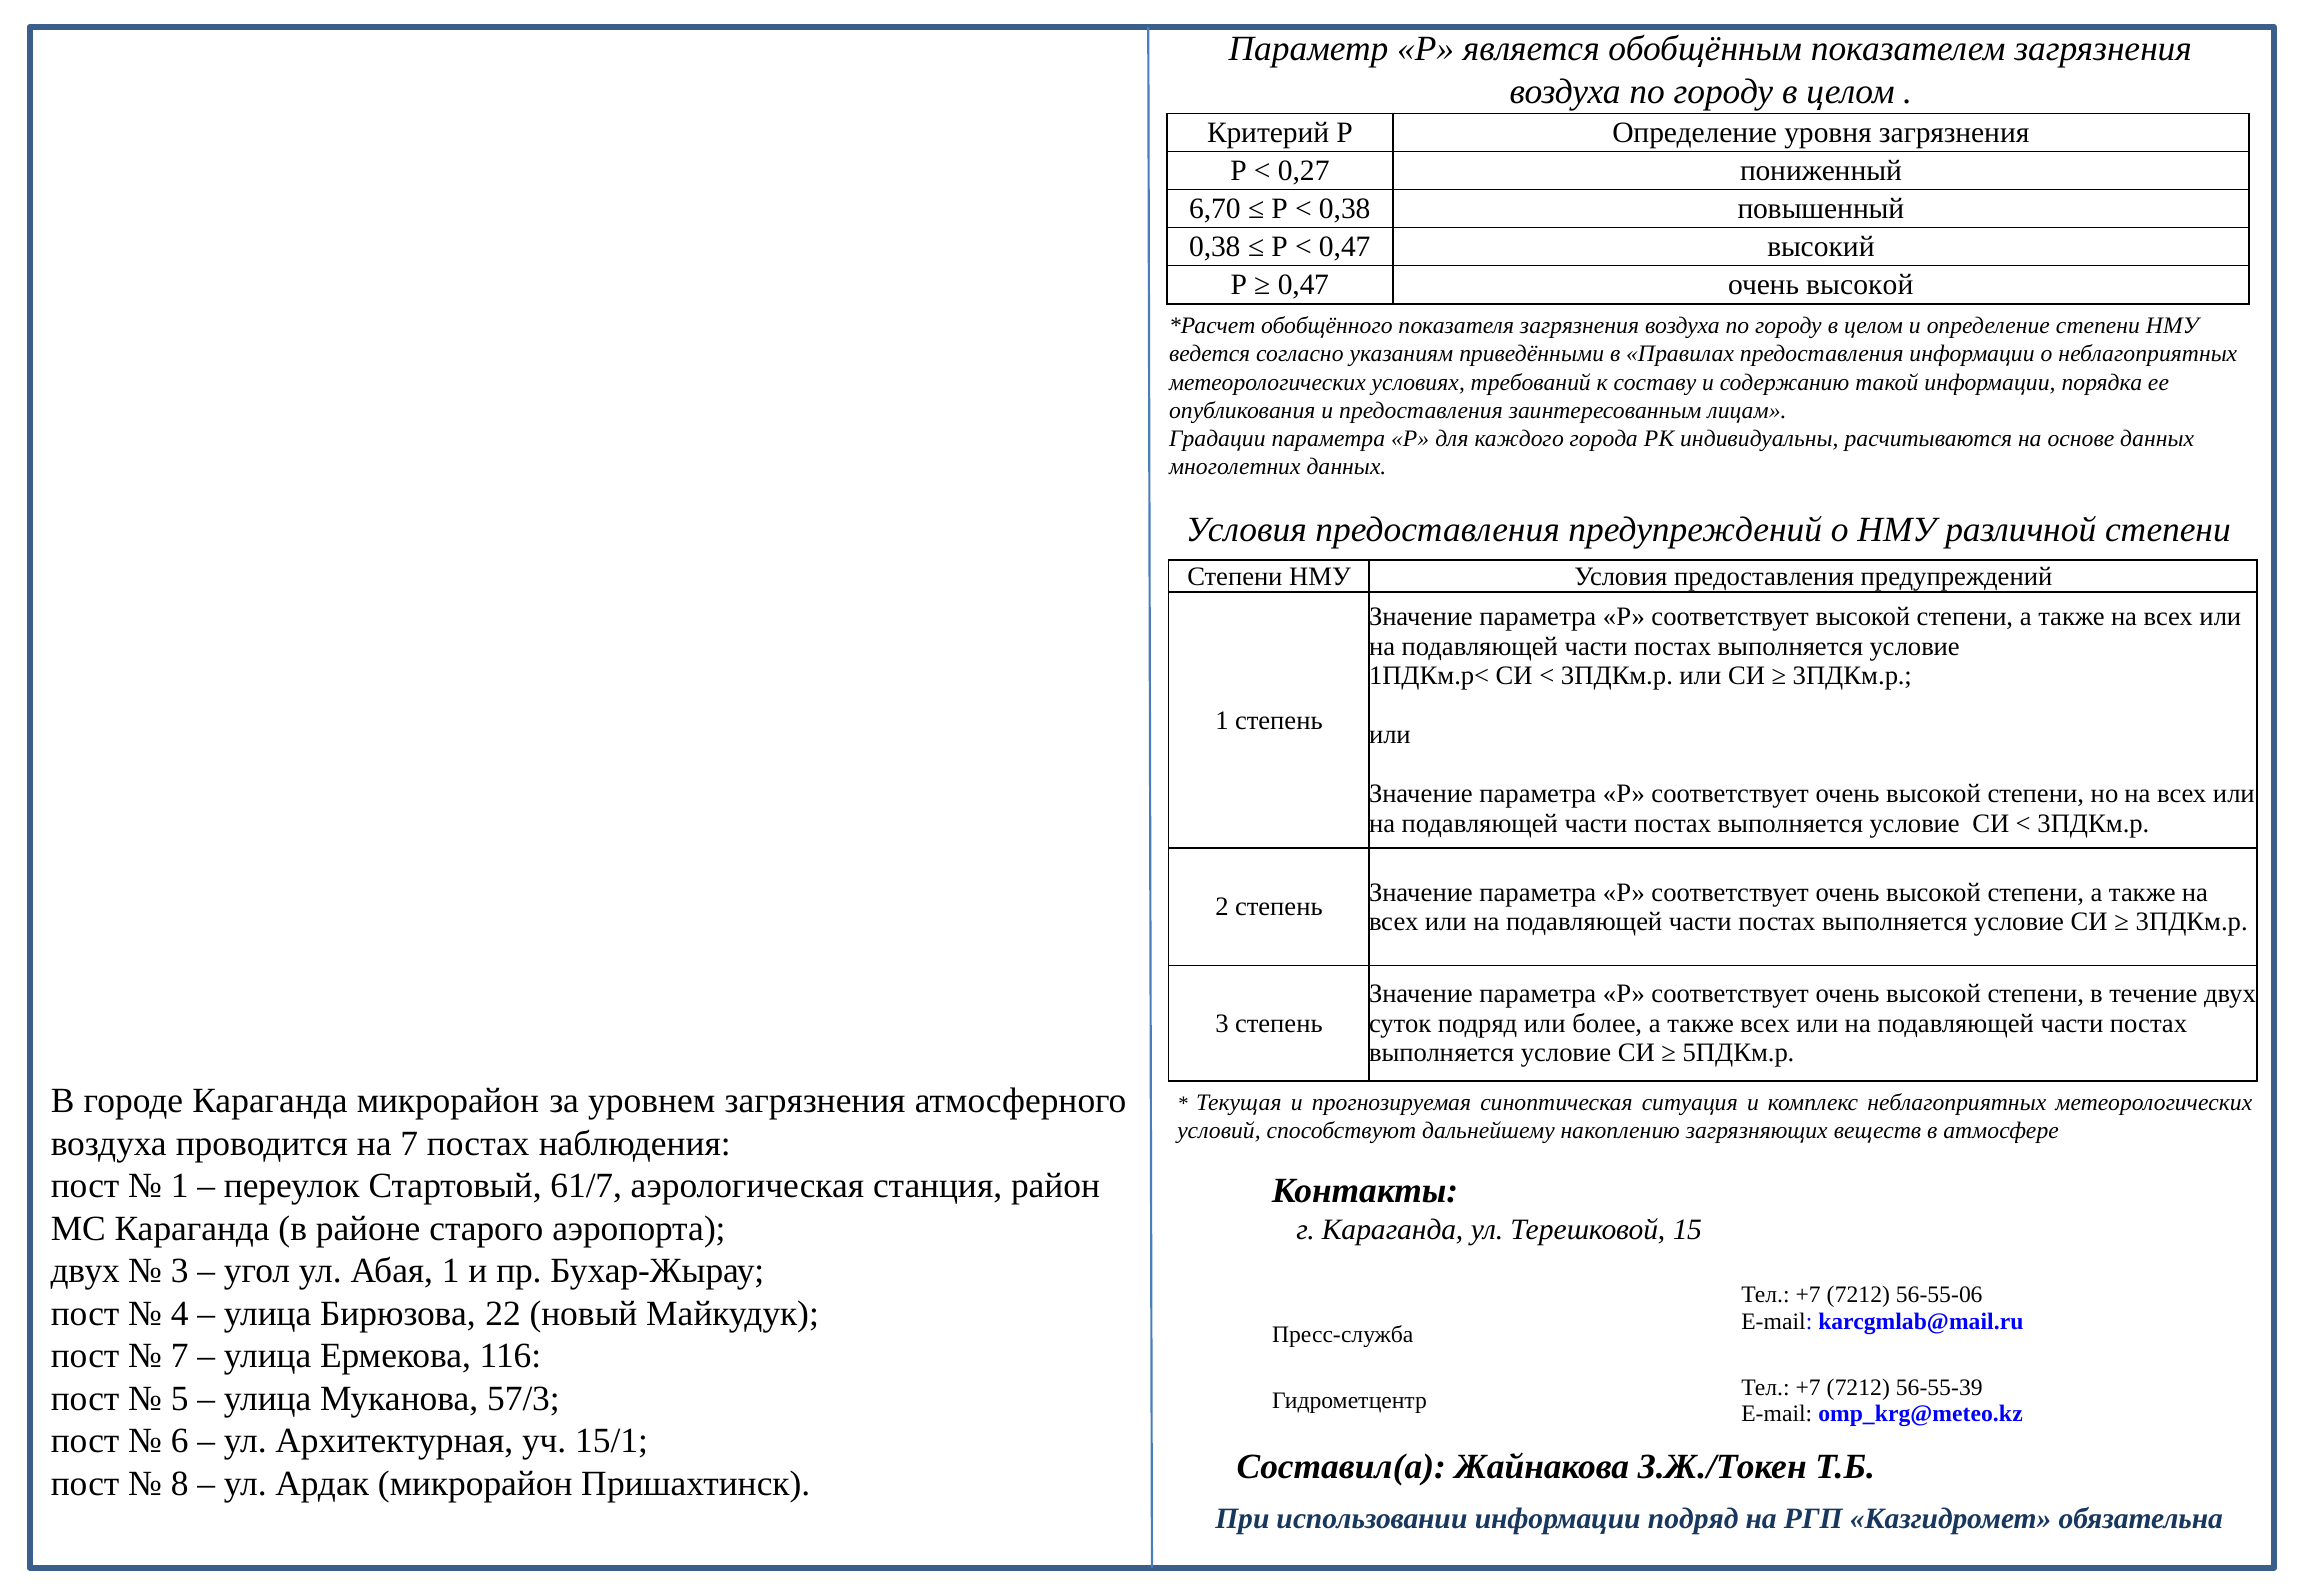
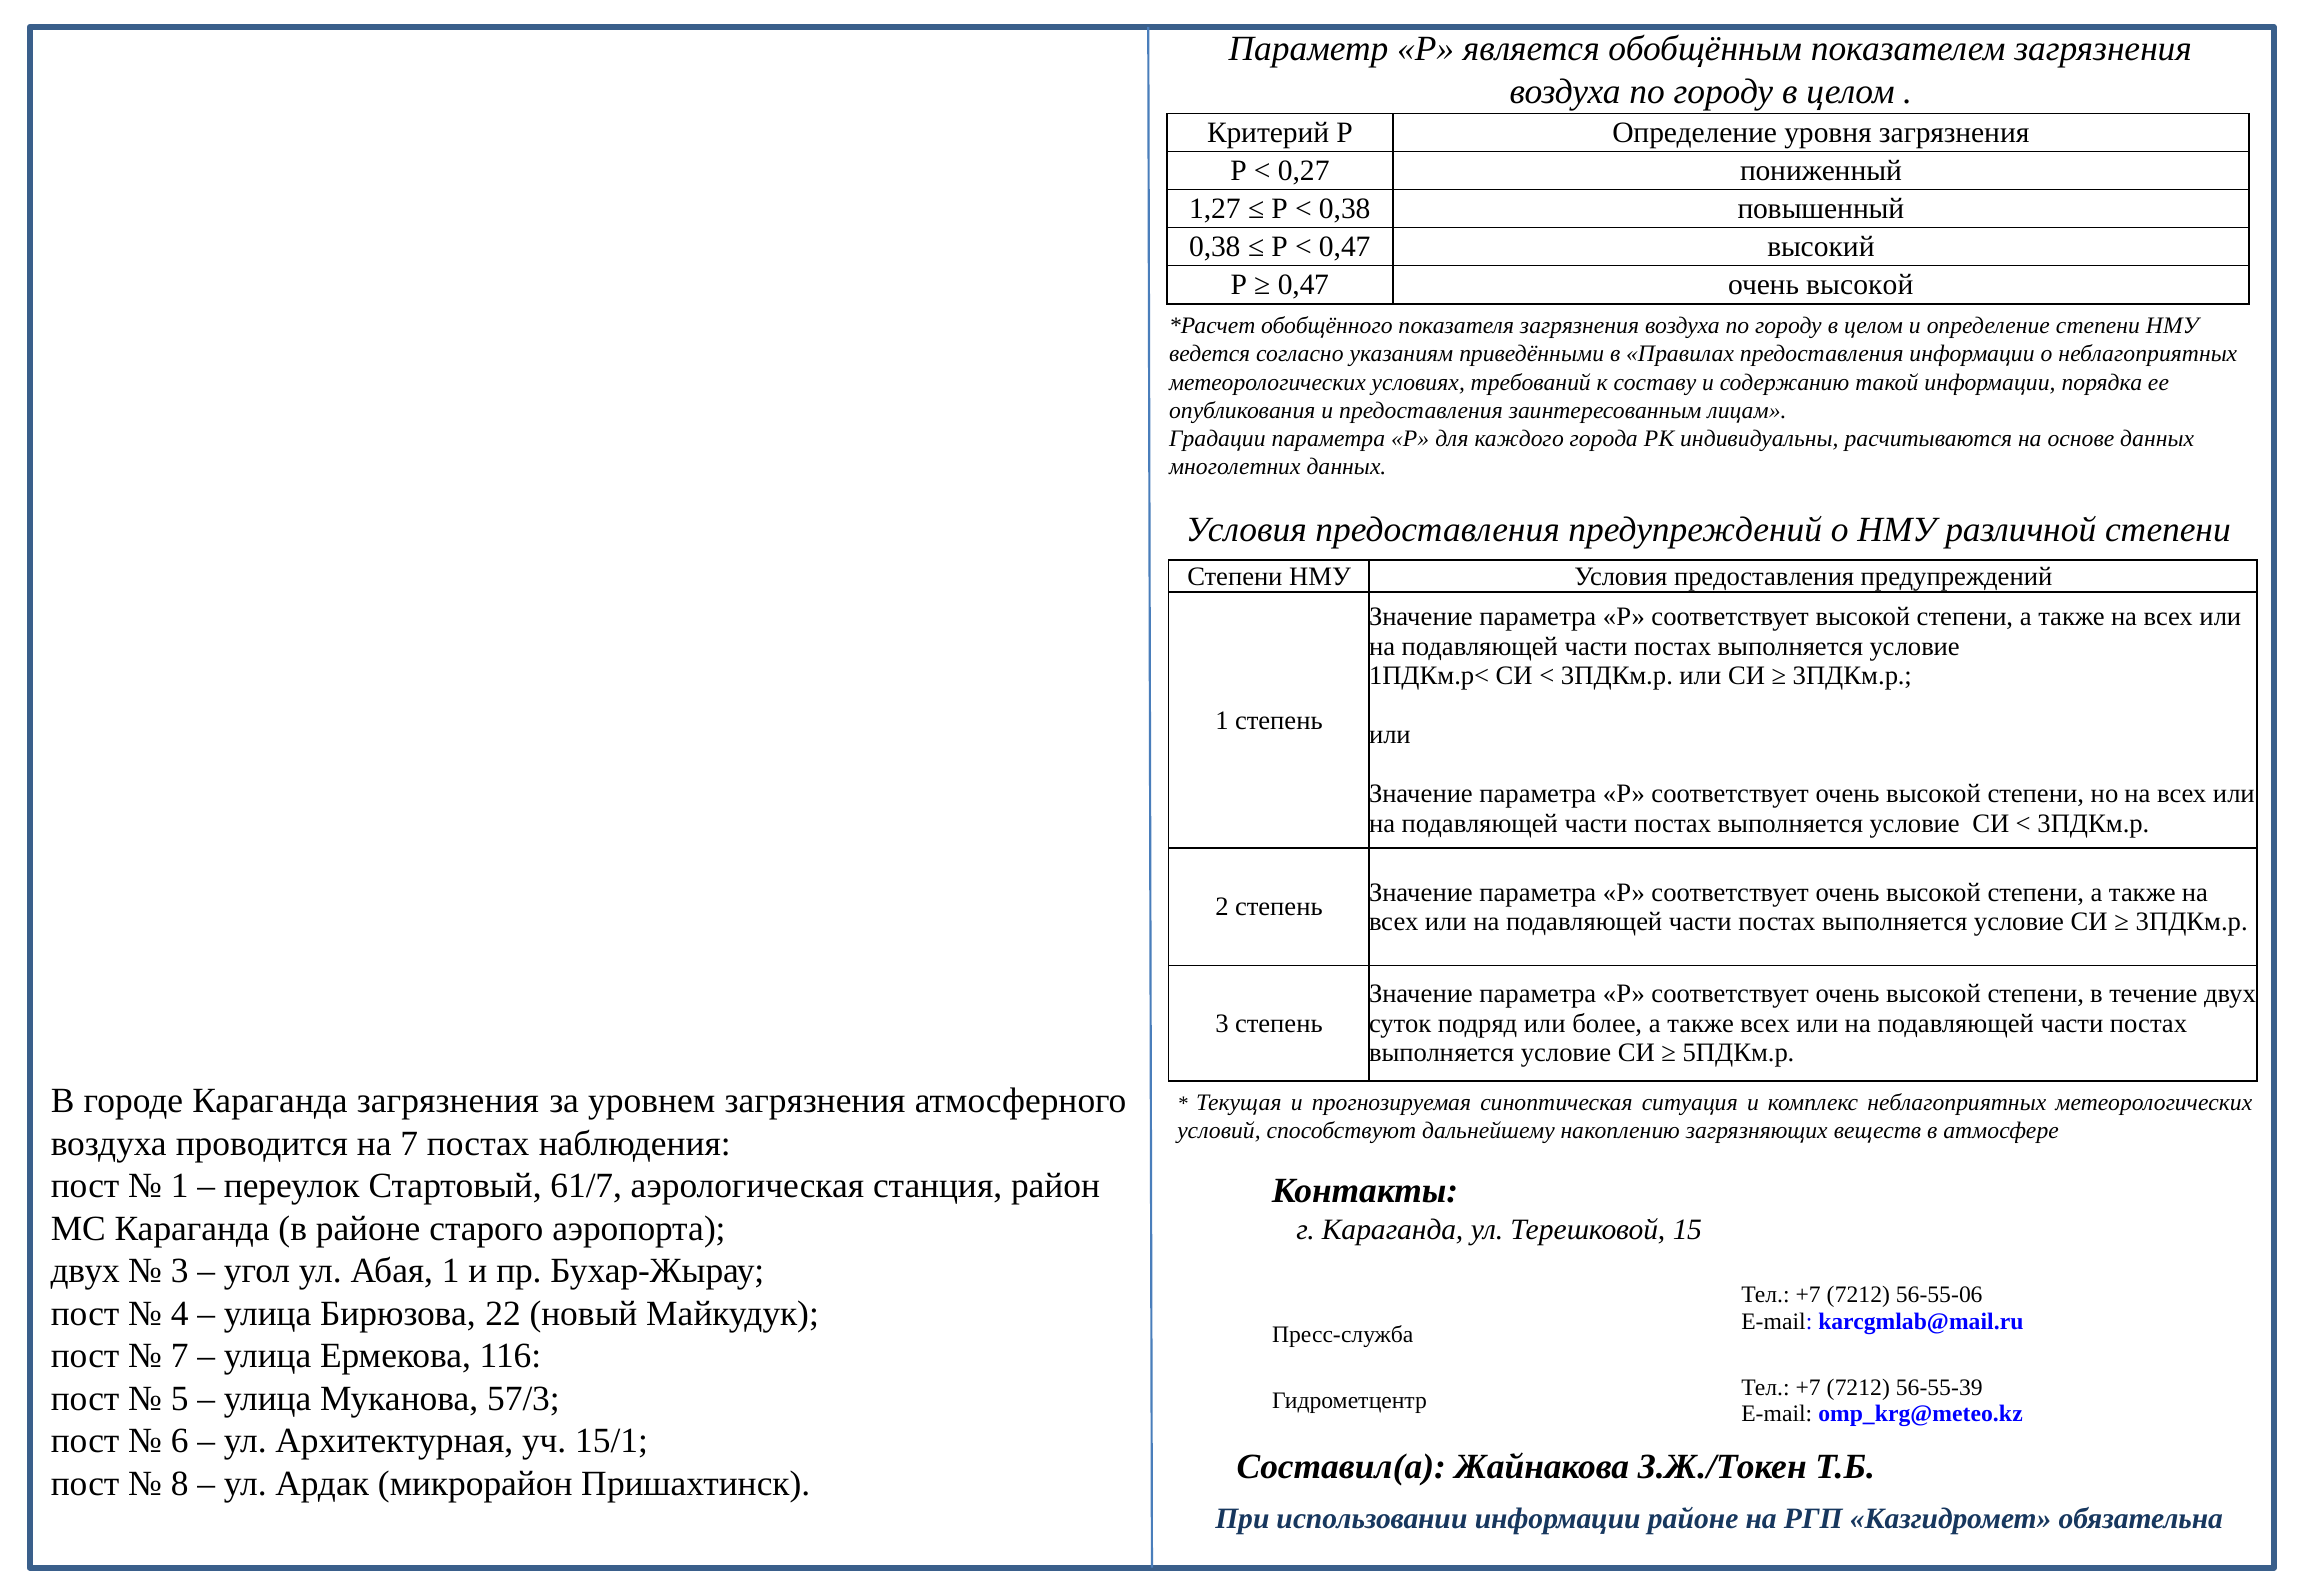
6,70: 6,70 -> 1,27
Караганда микрорайон: микрорайон -> загрязнения
информации подряд: подряд -> районе
